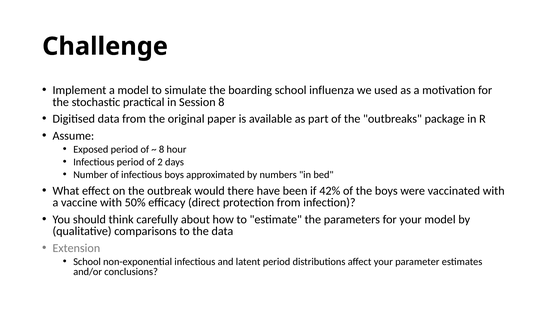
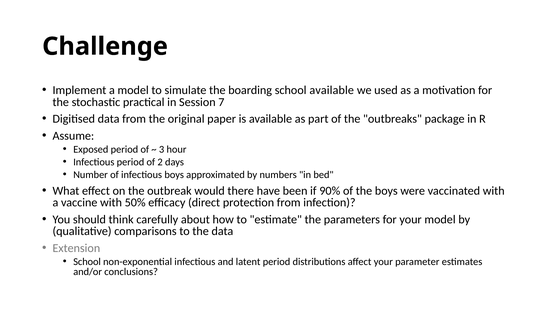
school influenza: influenza -> available
Session 8: 8 -> 7
8 at (162, 149): 8 -> 3
42%: 42% -> 90%
